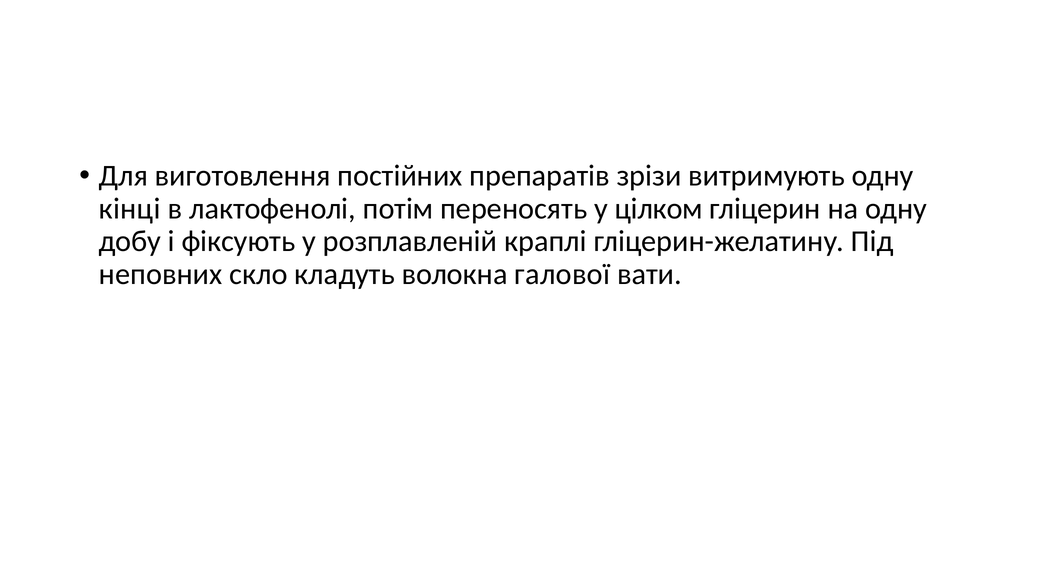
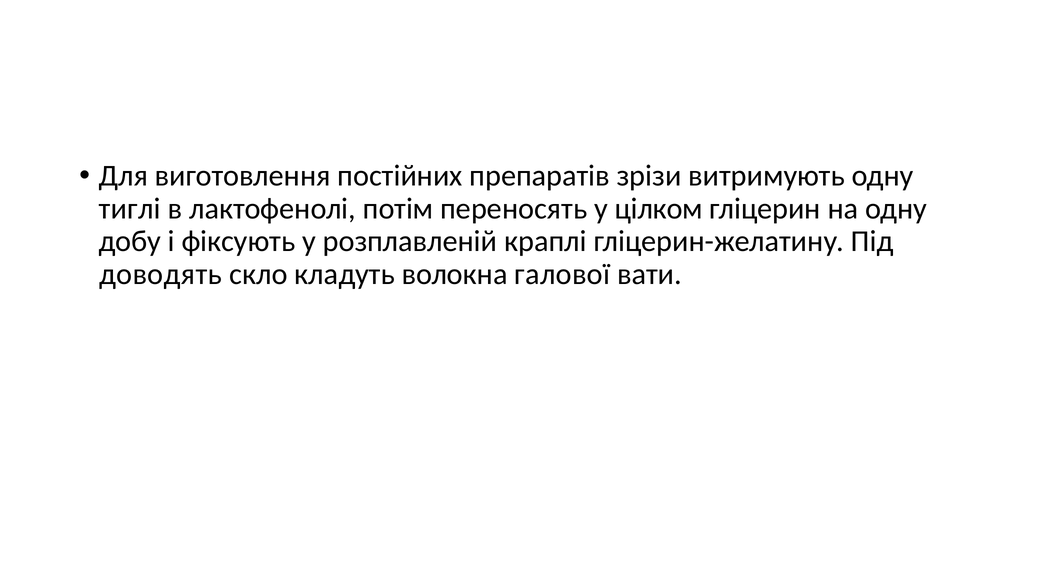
кінці: кінці -> тиглі
неповних: неповних -> доводять
